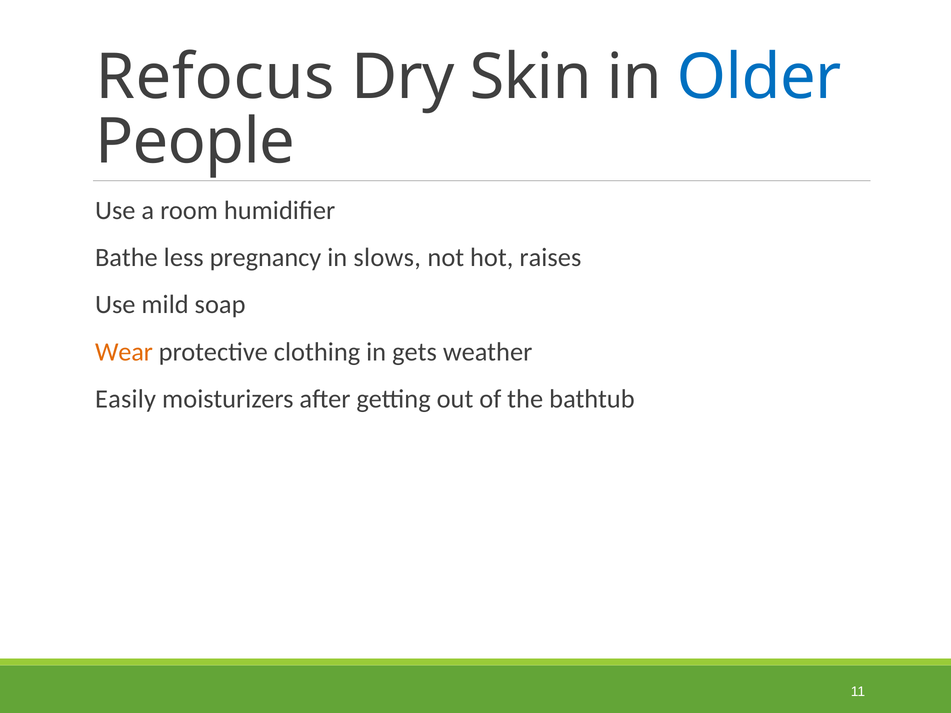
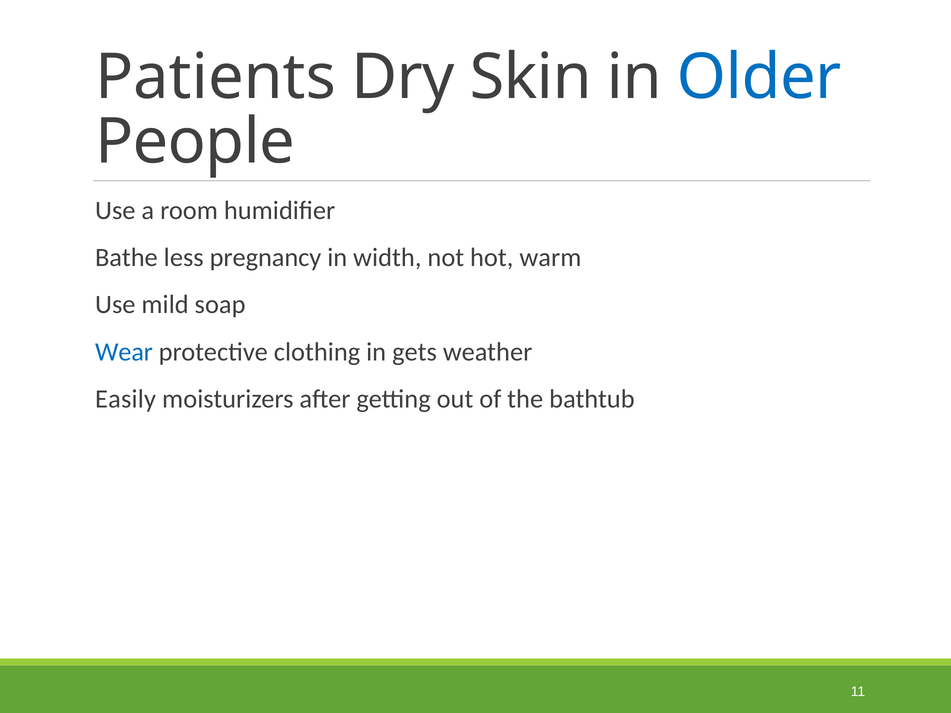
Refocus: Refocus -> Patients
slows: slows -> width
raises: raises -> warm
Wear colour: orange -> blue
